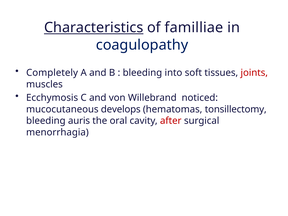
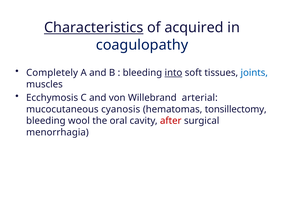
familliae: familliae -> acquired
into underline: none -> present
joints colour: red -> blue
noticed: noticed -> arterial
develops: develops -> cyanosis
auris: auris -> wool
